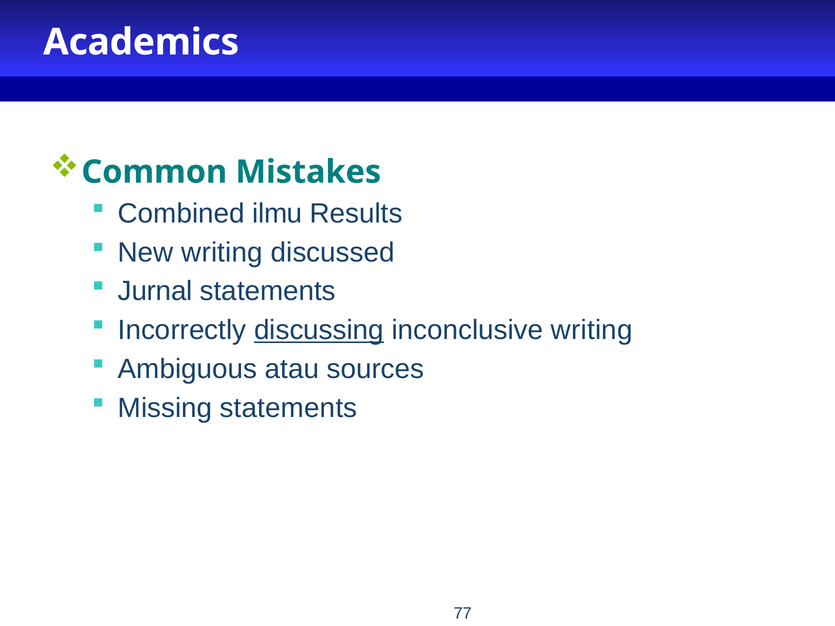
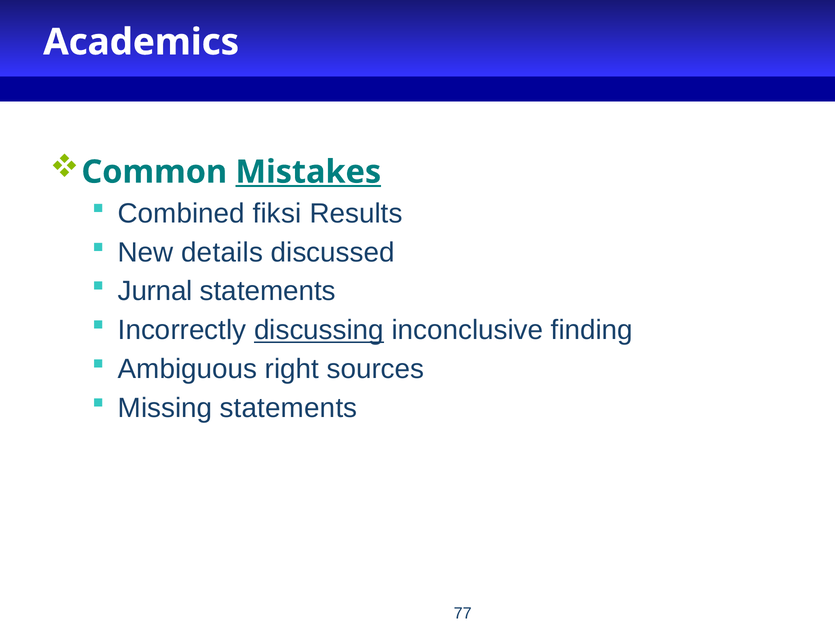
Mistakes underline: none -> present
ilmu: ilmu -> fiksi
New writing: writing -> details
inconclusive writing: writing -> finding
atau: atau -> right
